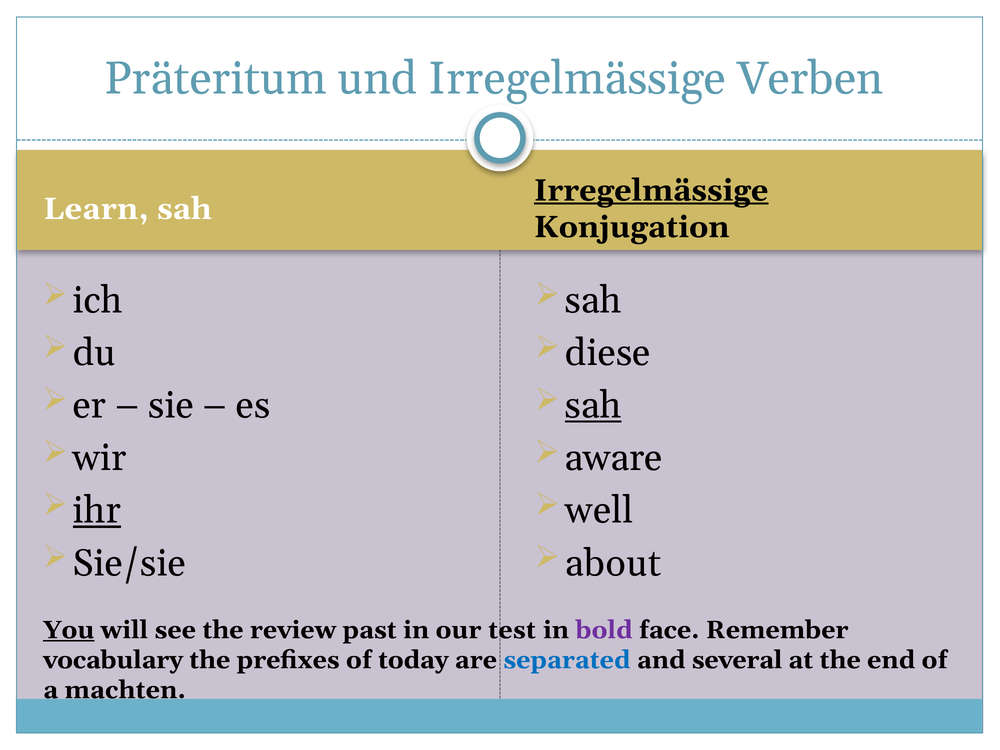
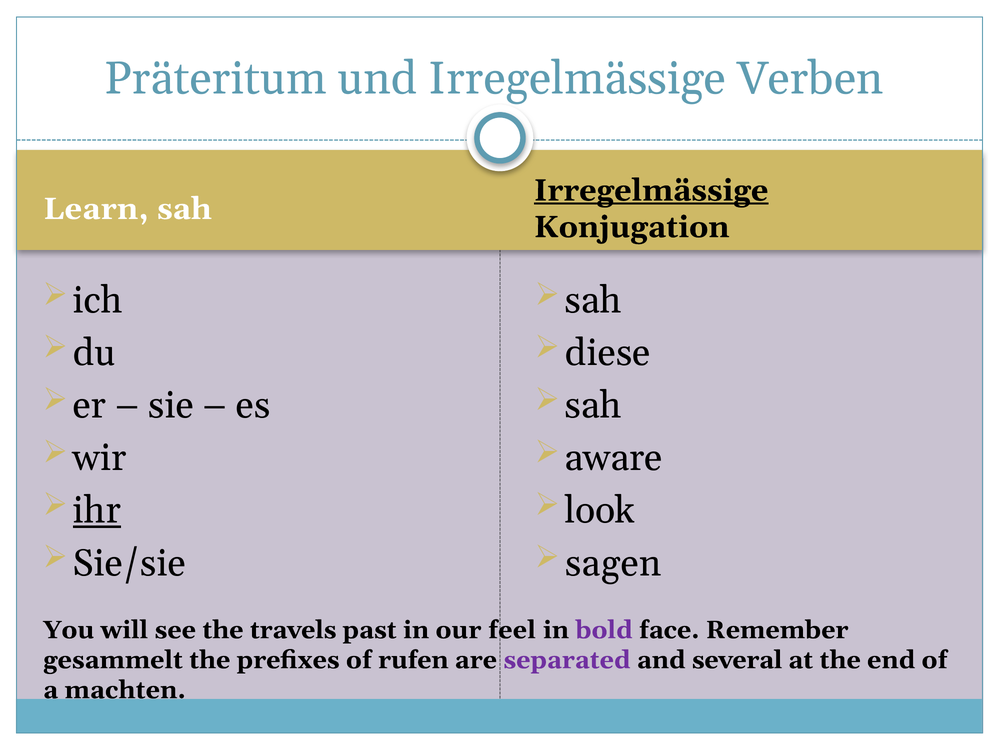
sah at (593, 405) underline: present -> none
well: well -> look
about: about -> sagen
You underline: present -> none
review: review -> travels
test: test -> feel
vocabulary: vocabulary -> gesammelt
today: today -> rufen
separated colour: blue -> purple
